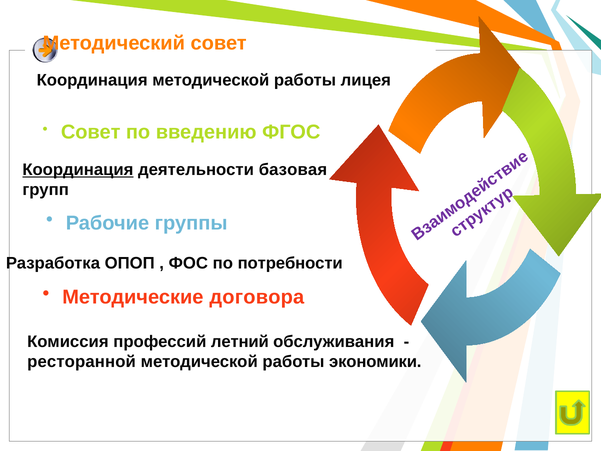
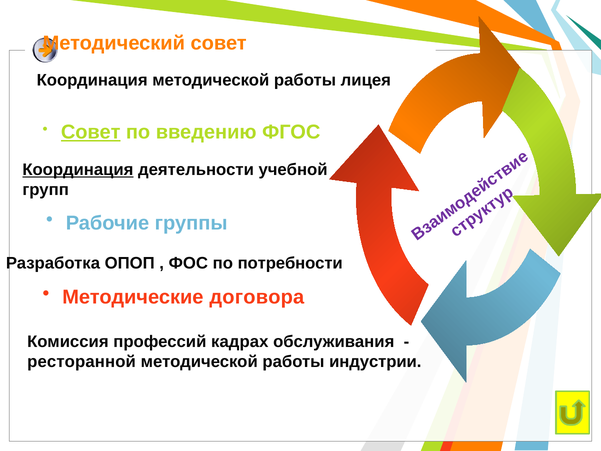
Совет at (91, 132) underline: none -> present
базовая: базовая -> учебной
летний: летний -> кадрах
экономики: экономики -> индустрии
